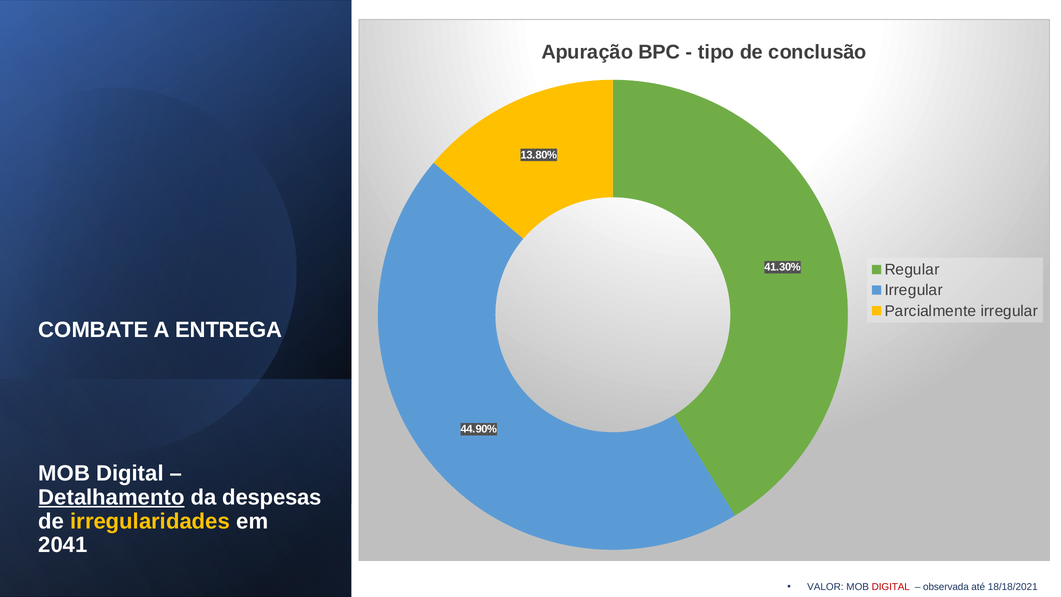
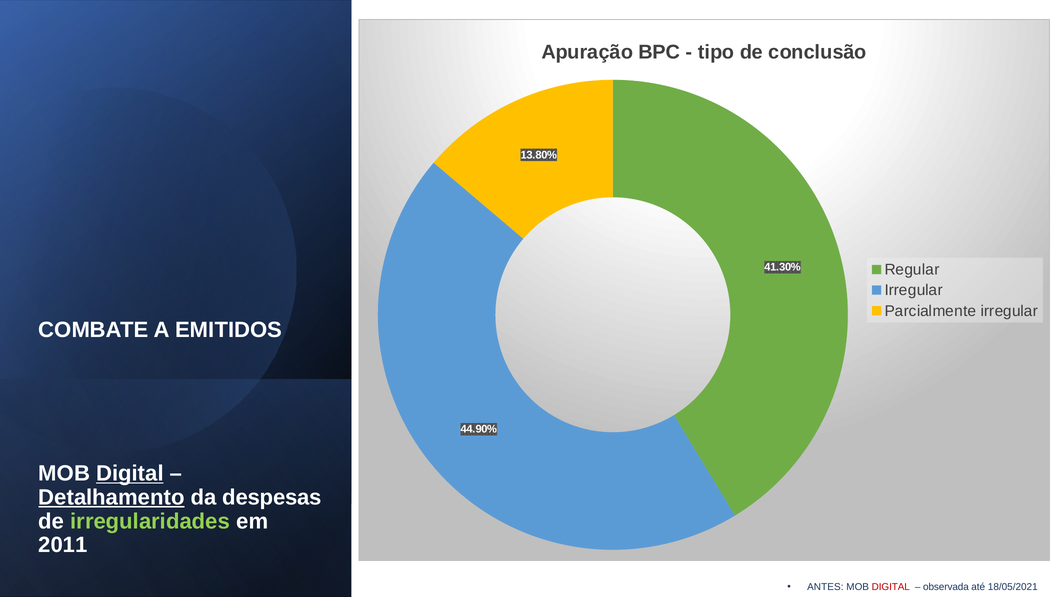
ENTREGA: ENTREGA -> EMITIDOS
Digital at (130, 473) underline: none -> present
irregularidades colour: yellow -> light green
2041: 2041 -> 2011
VALOR: VALOR -> ANTES
18/18/2021: 18/18/2021 -> 18/05/2021
